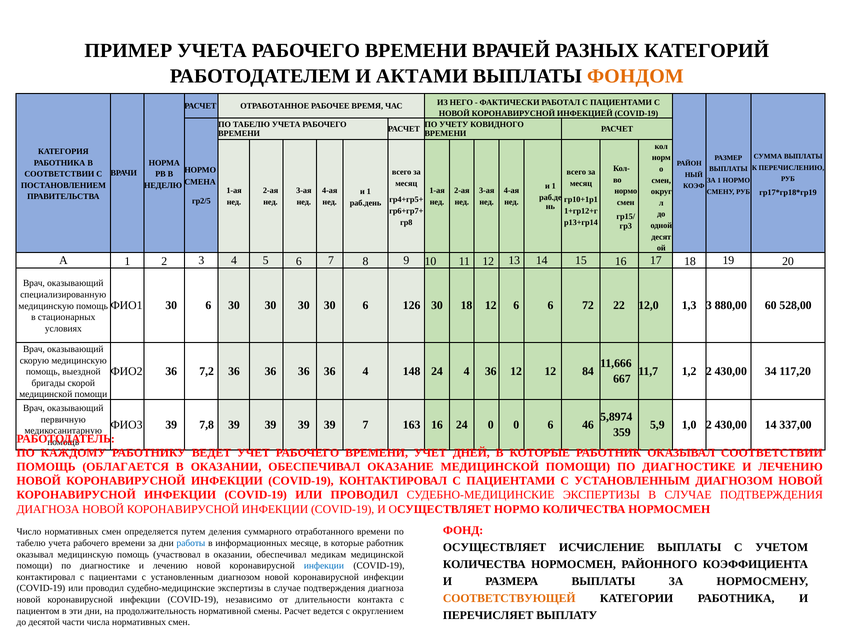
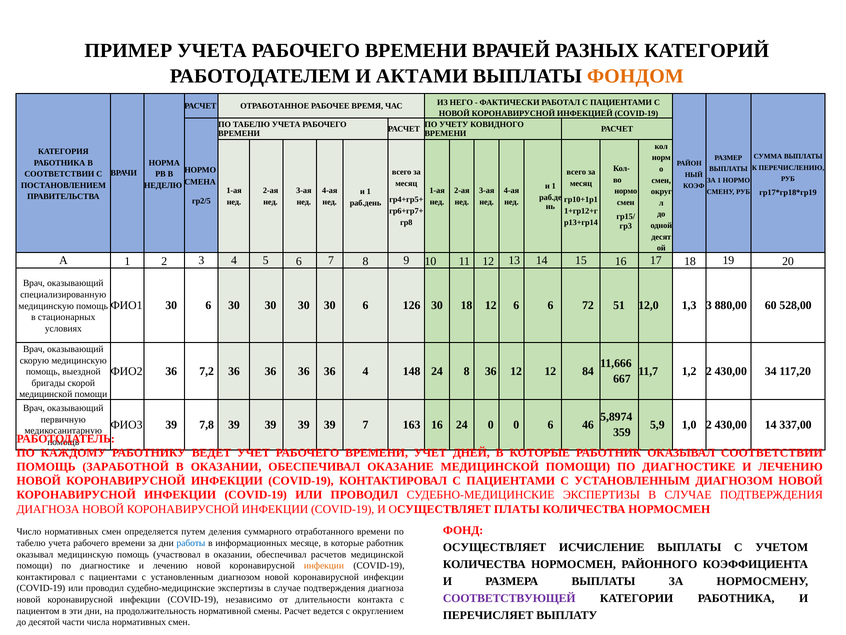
22: 22 -> 51
24 4: 4 -> 8
ОБЛАГАЕТСЯ: ОБЛАГАЕТСЯ -> ЗАРАБОТНОЙ
ОСУЩЕСТВЛЯЕТ НОРМО: НОРМО -> ПЛАТЫ
медикам: медикам -> расчетов
инфекции at (324, 565) colour: blue -> orange
СООТВЕТСТВУЮЩЕЙ colour: orange -> purple
